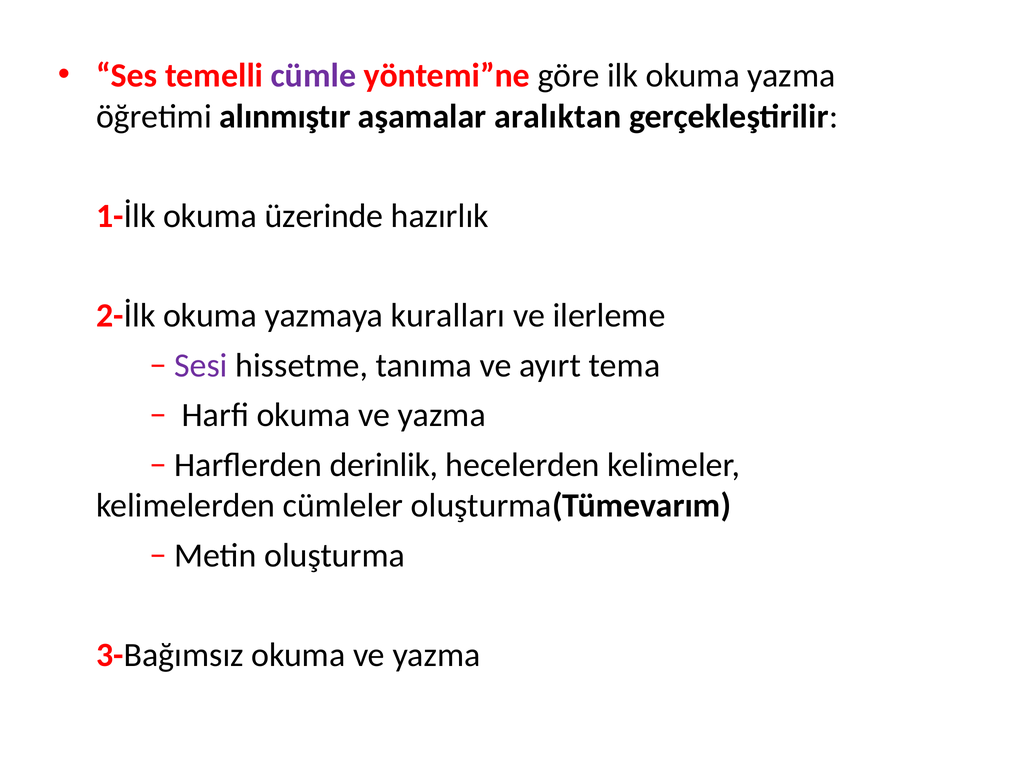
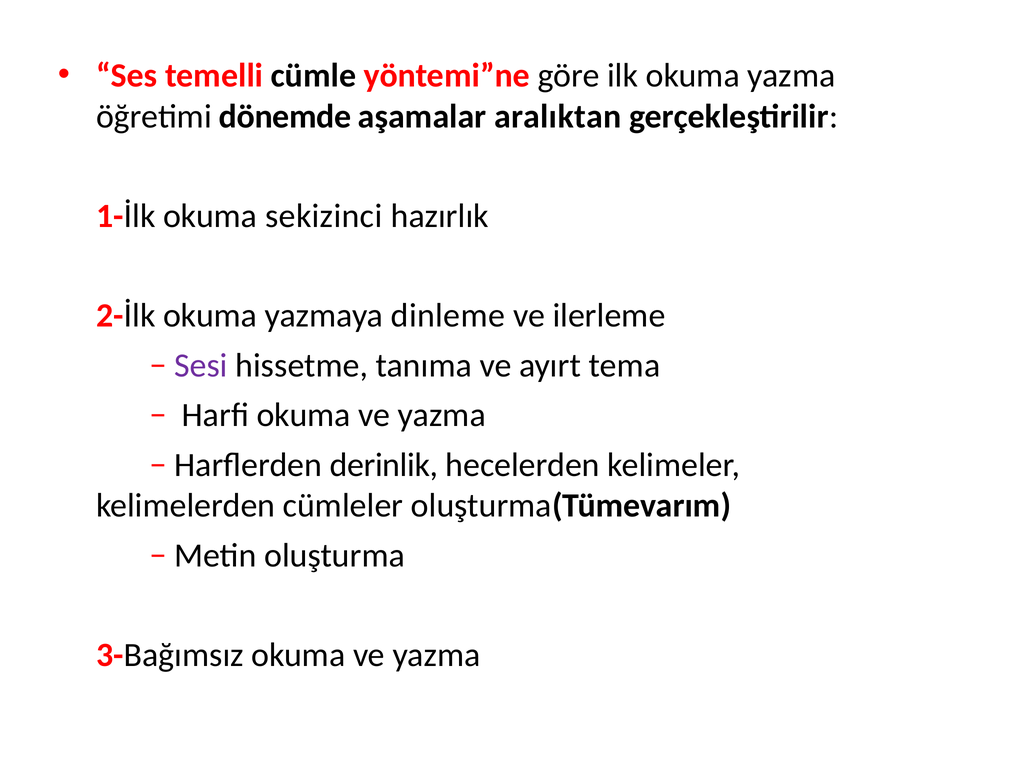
cümle colour: purple -> black
alınmıştır: alınmıştır -> dönemde
üzerinde: üzerinde -> sekizinci
kuralları: kuralları -> dinleme
